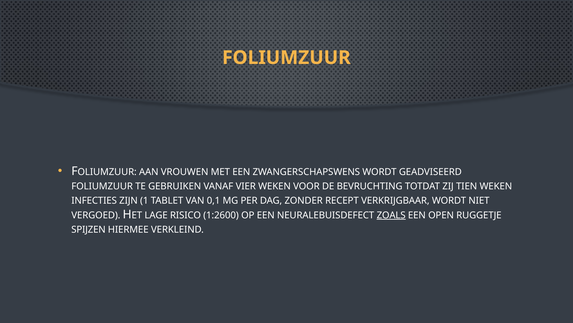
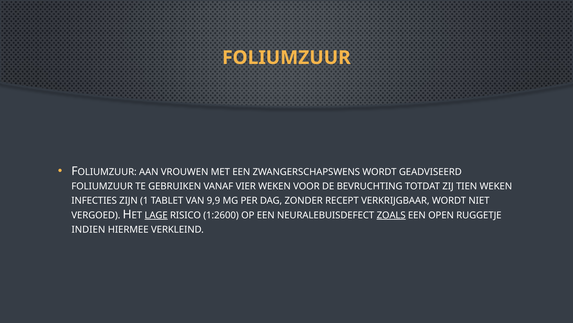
0,1: 0,1 -> 9,9
LAGE underline: none -> present
SPIJZEN: SPIJZEN -> INDIEN
